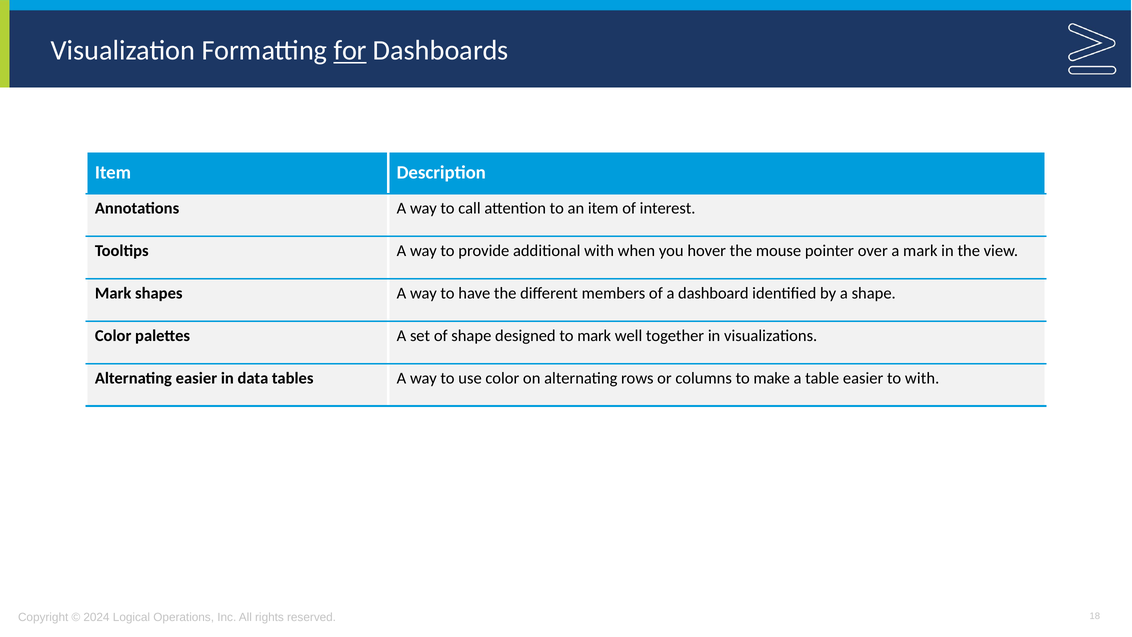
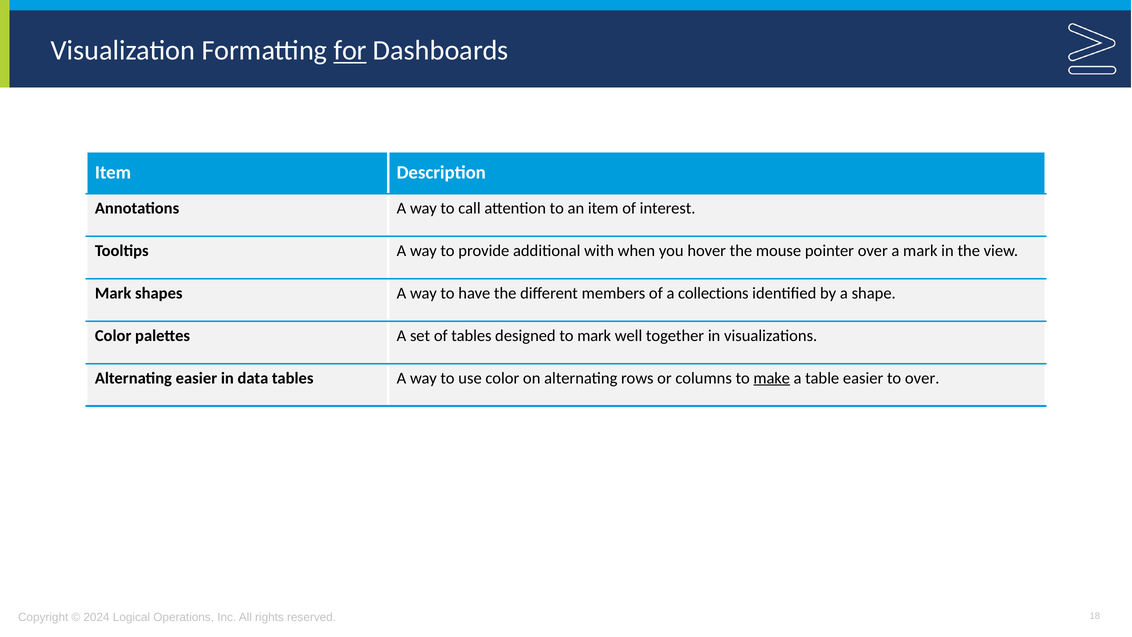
dashboard: dashboard -> collections
of shape: shape -> tables
make underline: none -> present
to with: with -> over
